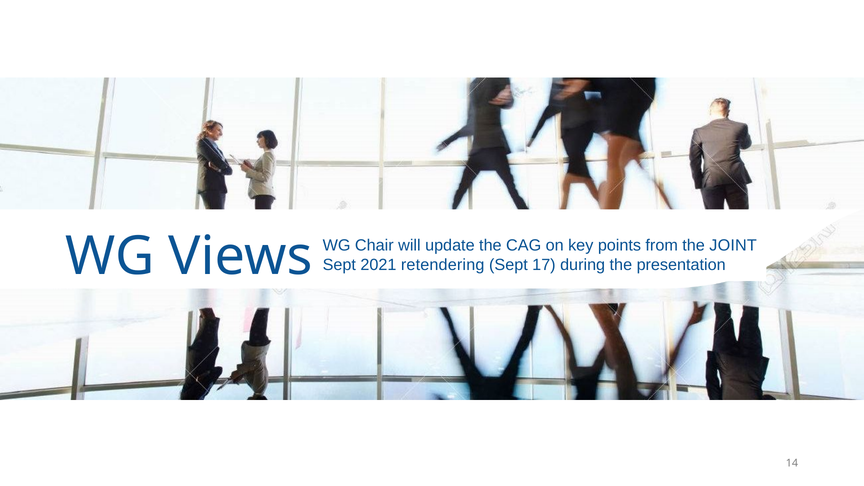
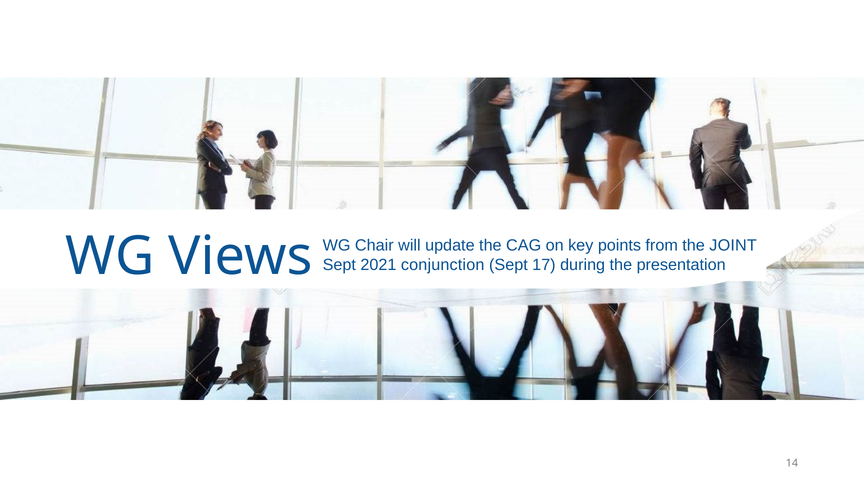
retendering: retendering -> conjunction
